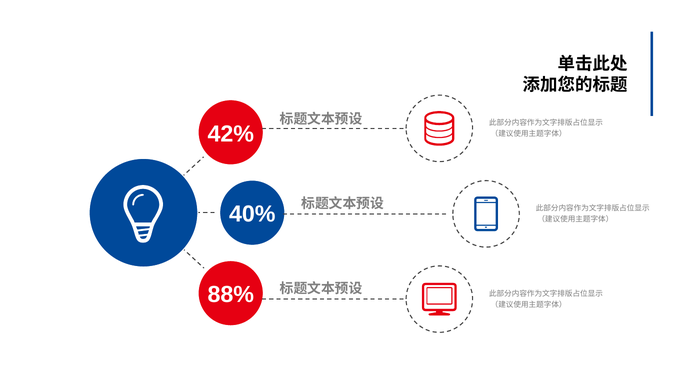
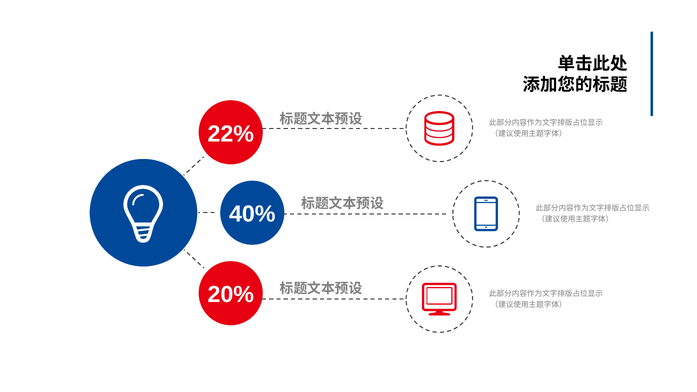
42%: 42% -> 22%
88%: 88% -> 20%
